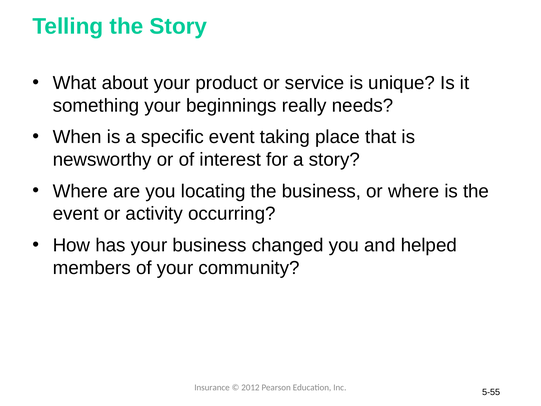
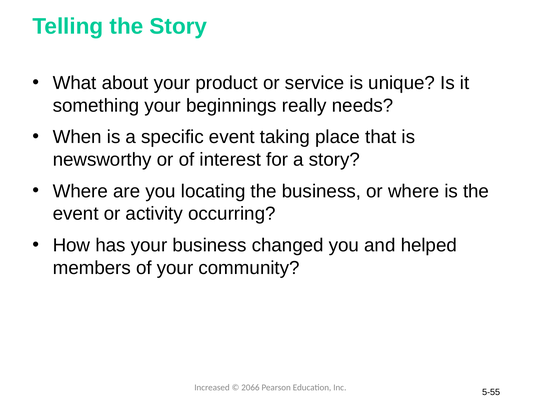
Insurance: Insurance -> Increased
2012: 2012 -> 2066
